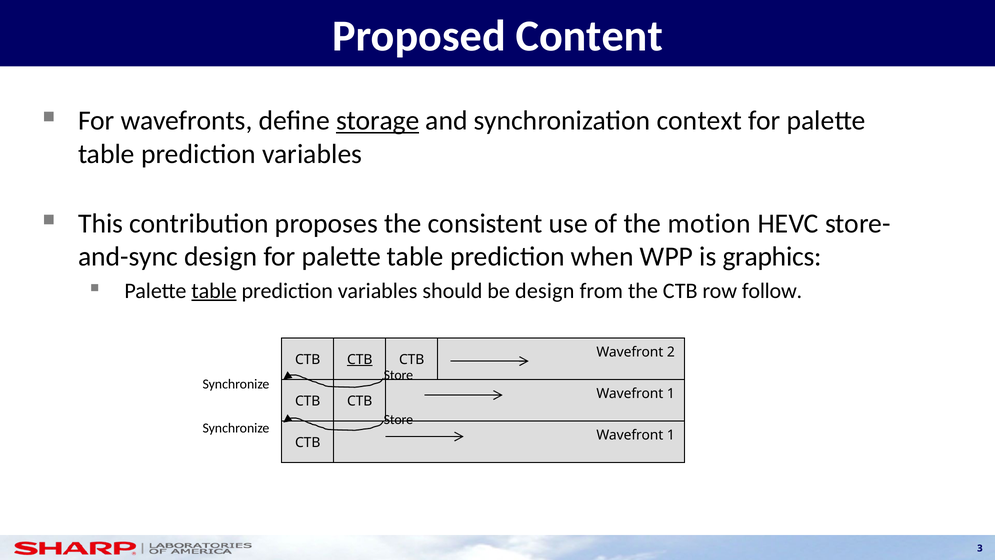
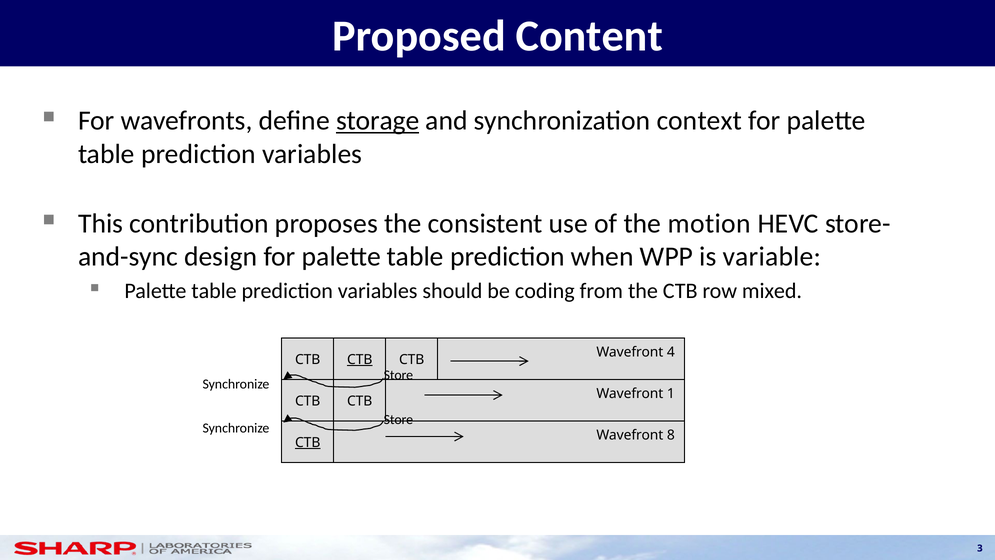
graphics: graphics -> variable
table at (214, 291) underline: present -> none
be design: design -> coding
follow: follow -> mixed
2: 2 -> 4
1 at (671, 435): 1 -> 8
CTB at (308, 442) underline: none -> present
